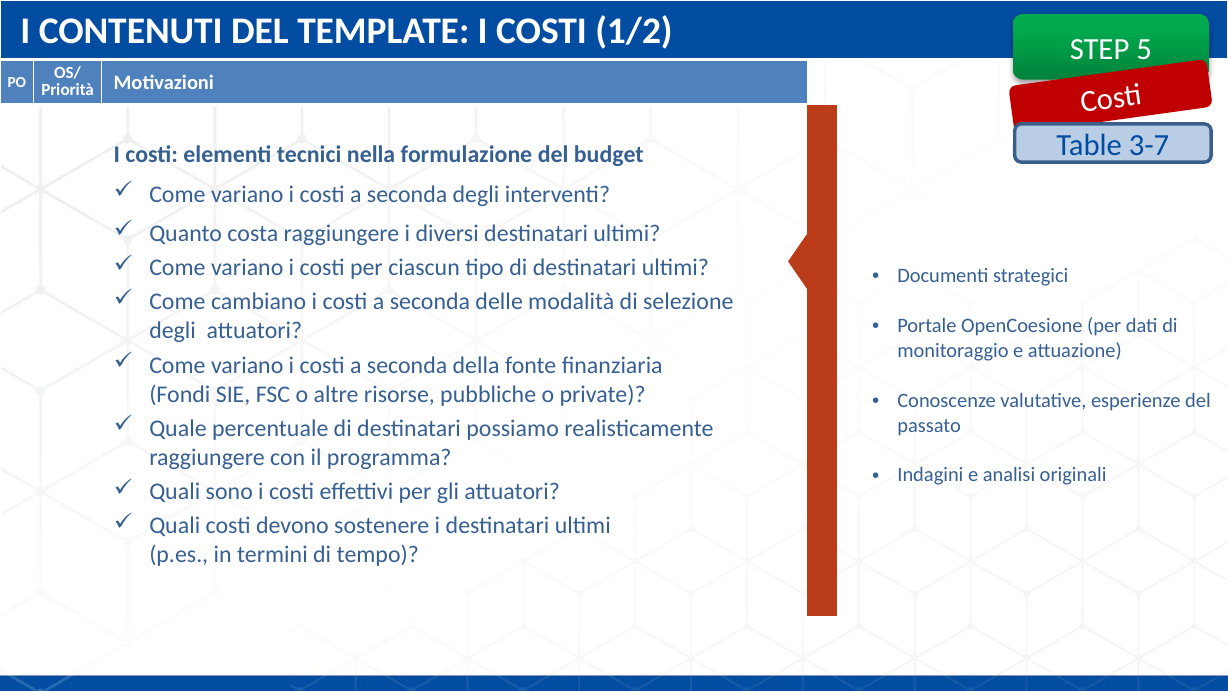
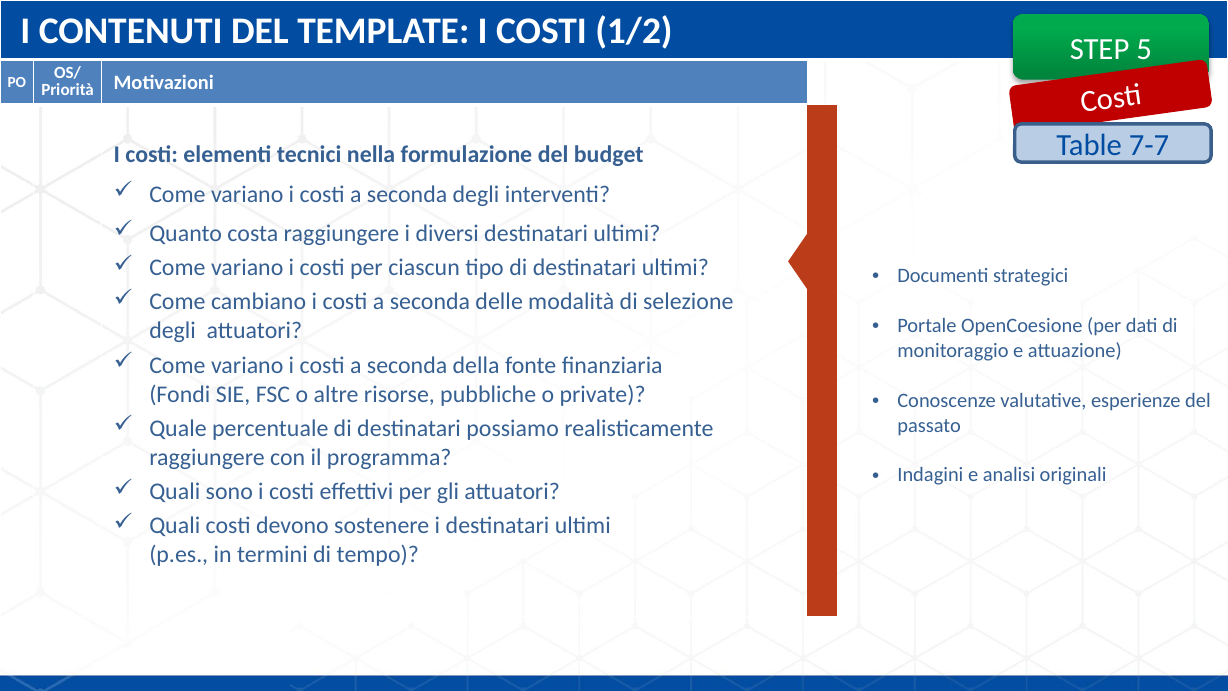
3-7: 3-7 -> 7-7
